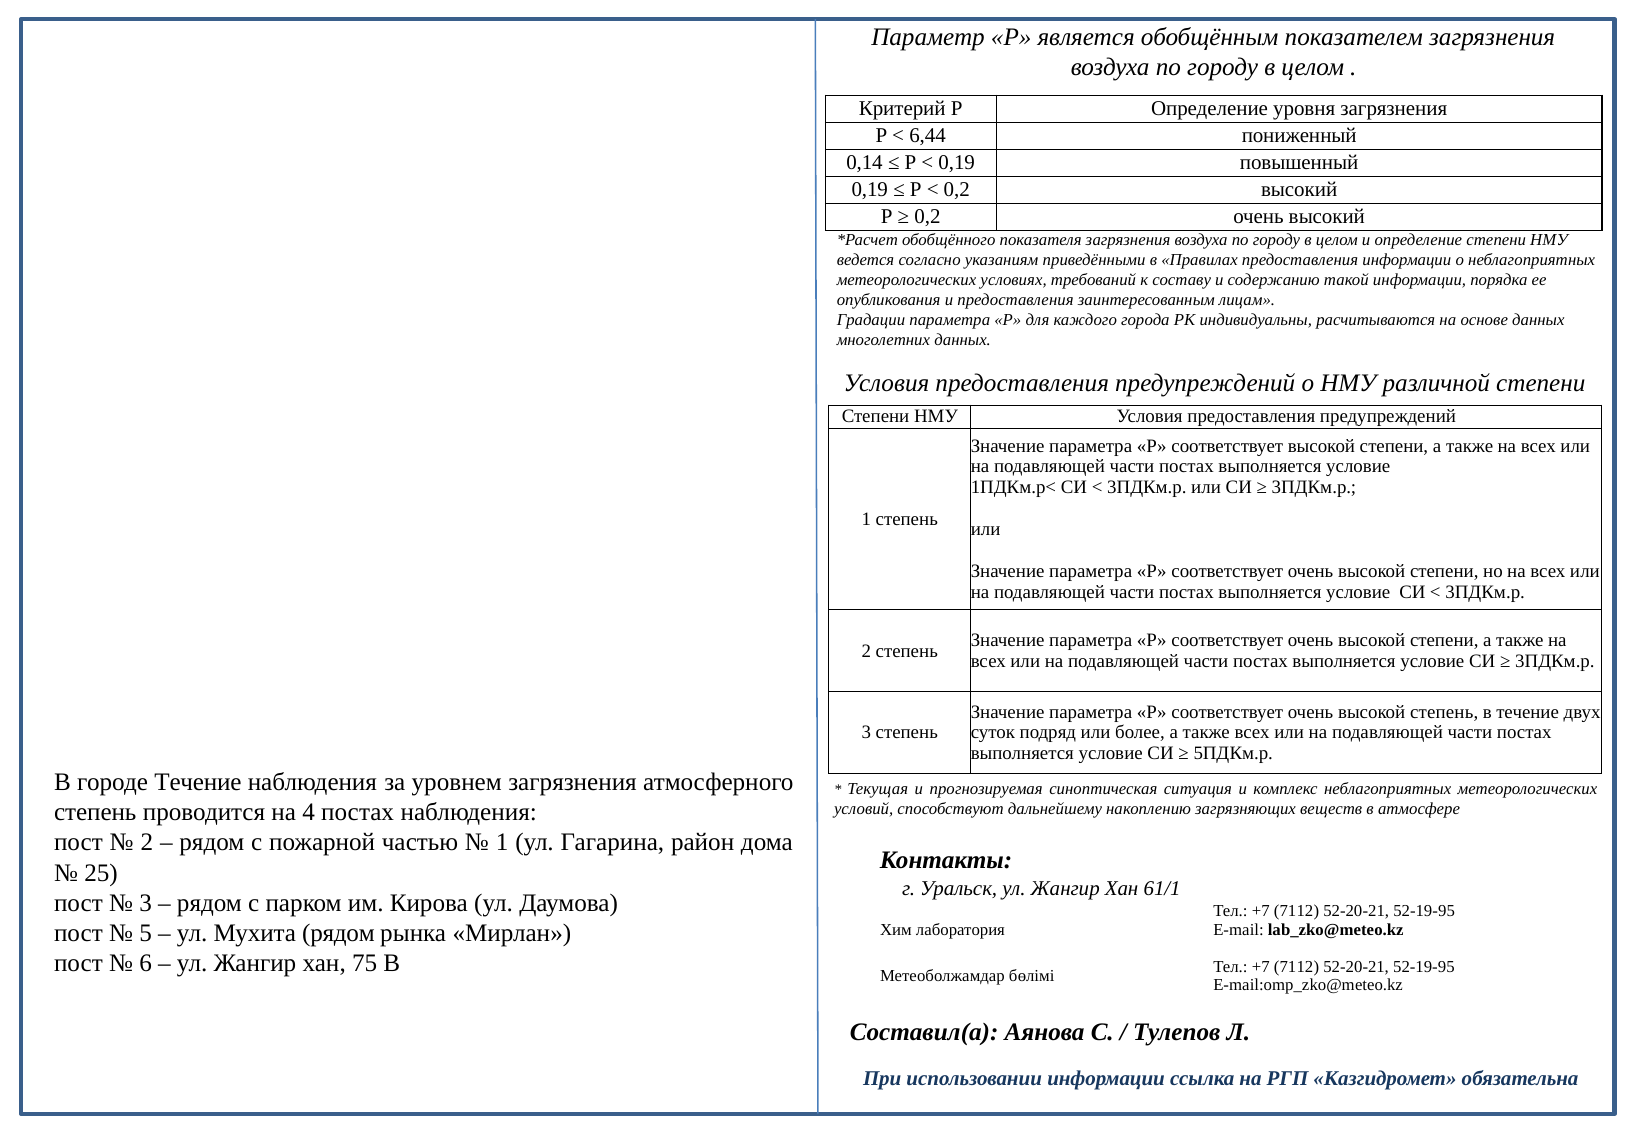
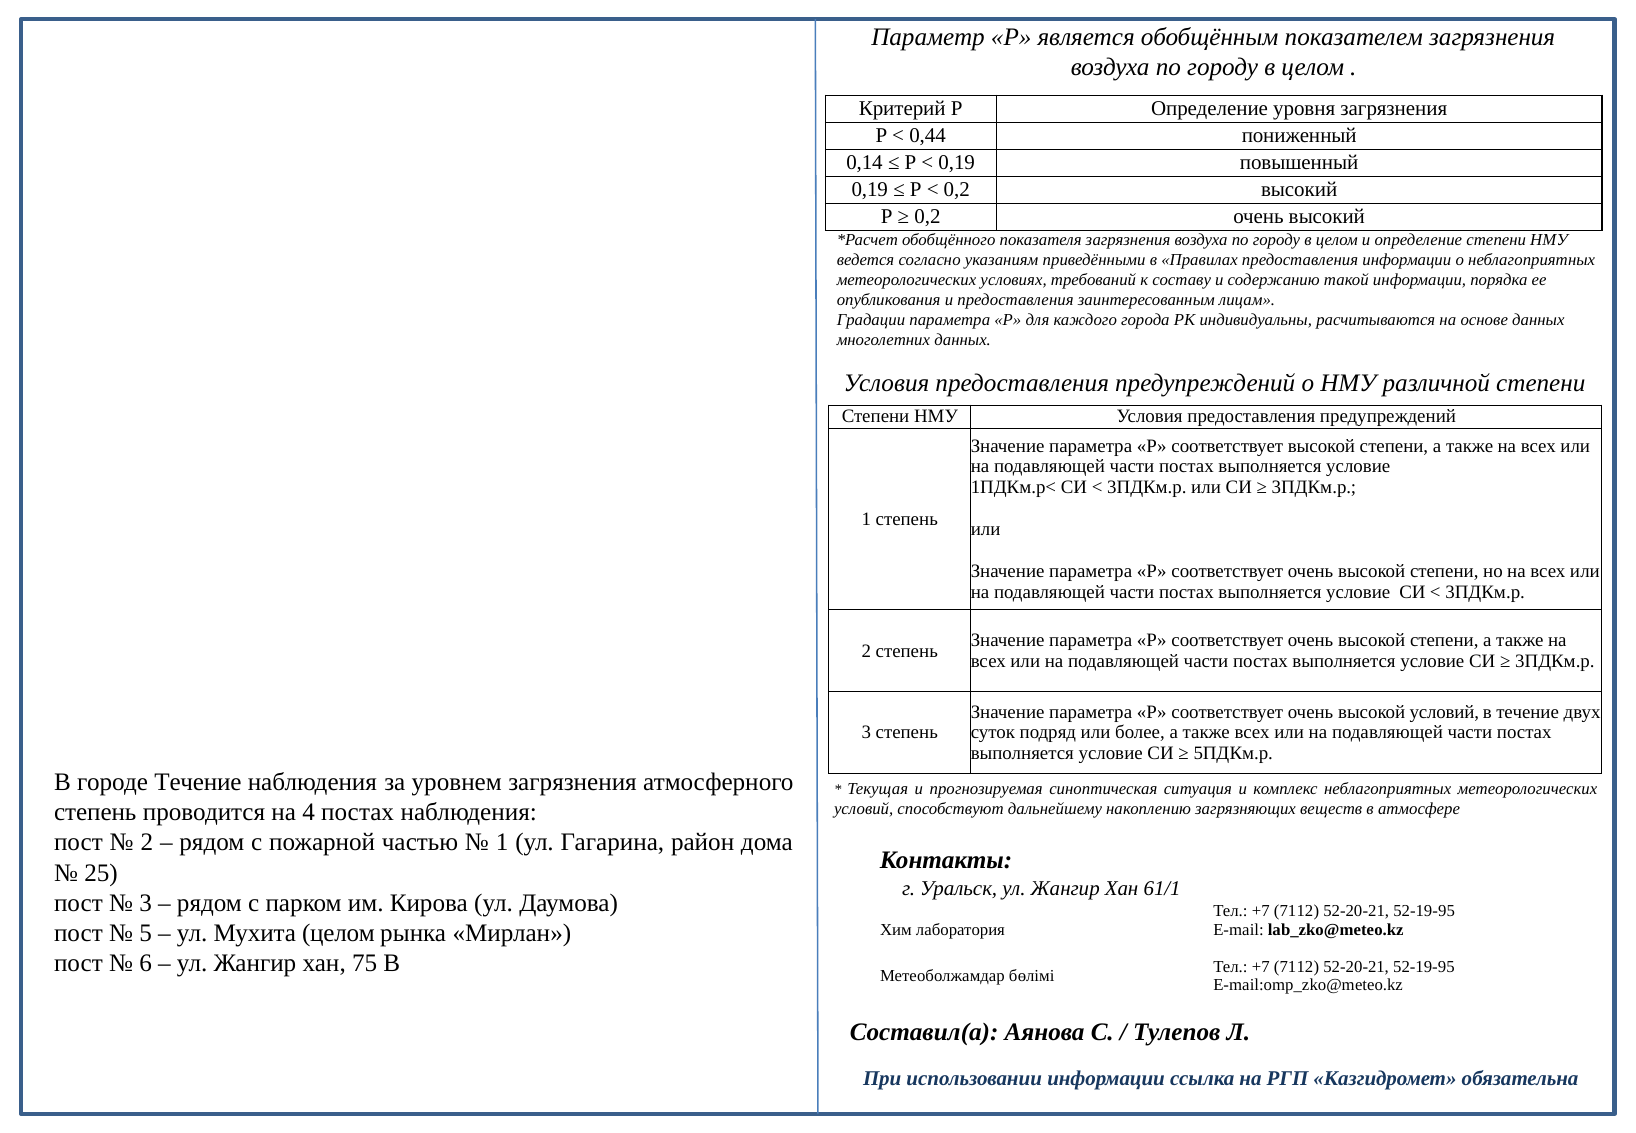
6,44: 6,44 -> 0,44
высокой степень: степень -> условий
Мухита рядом: рядом -> целом
